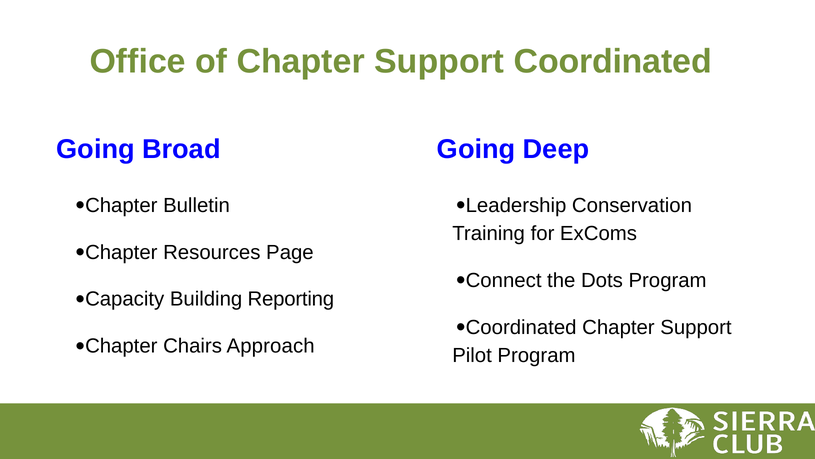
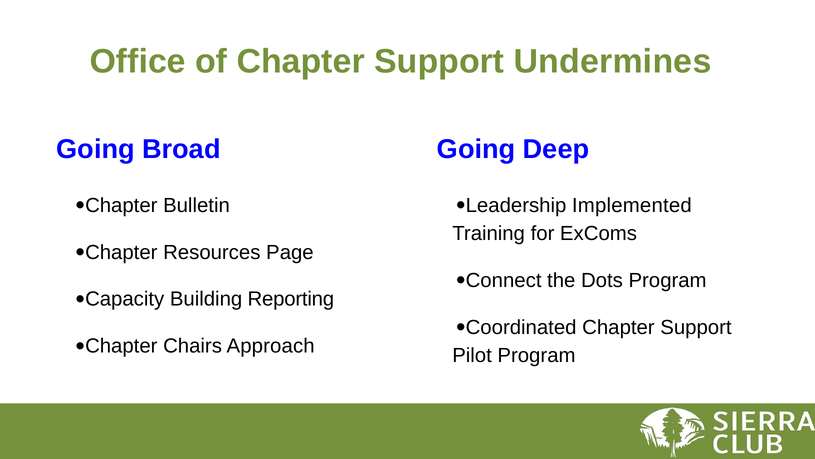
Support Coordinated: Coordinated -> Undermines
Conservation: Conservation -> Implemented
